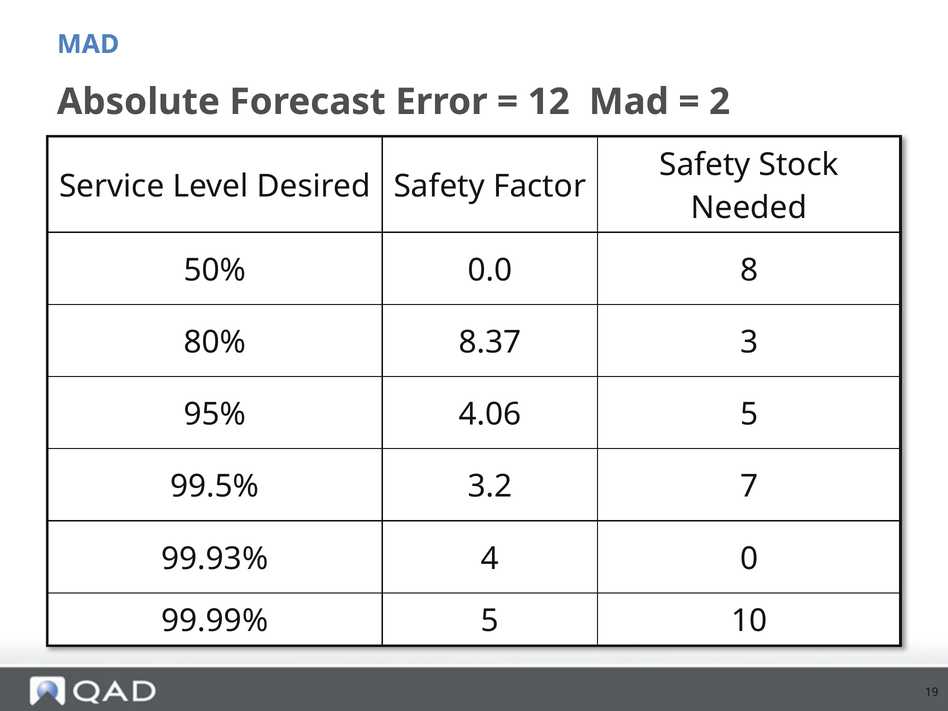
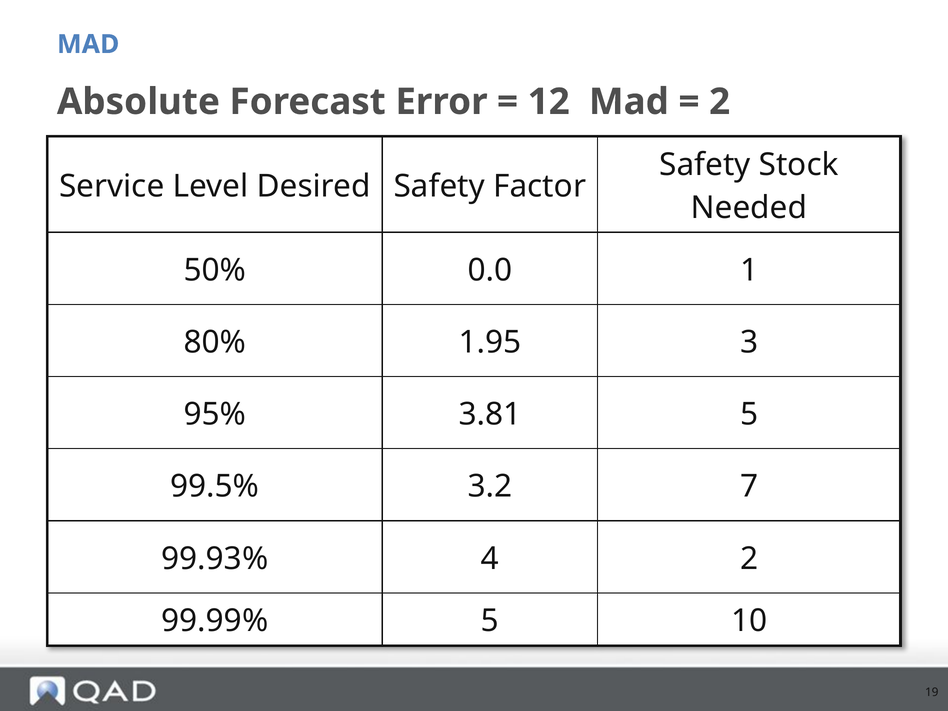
8: 8 -> 1
8.37: 8.37 -> 1.95
4.06: 4.06 -> 3.81
4 0: 0 -> 2
